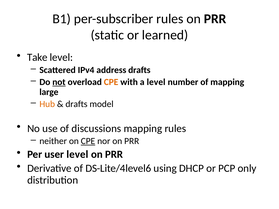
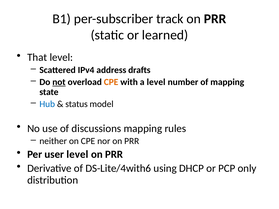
per-subscriber rules: rules -> track
Take: Take -> That
large: large -> state
Hub colour: orange -> blue
drafts at (76, 104): drafts -> status
CPE at (88, 141) underline: present -> none
DS-Lite/4level6: DS-Lite/4level6 -> DS-Lite/4with6
